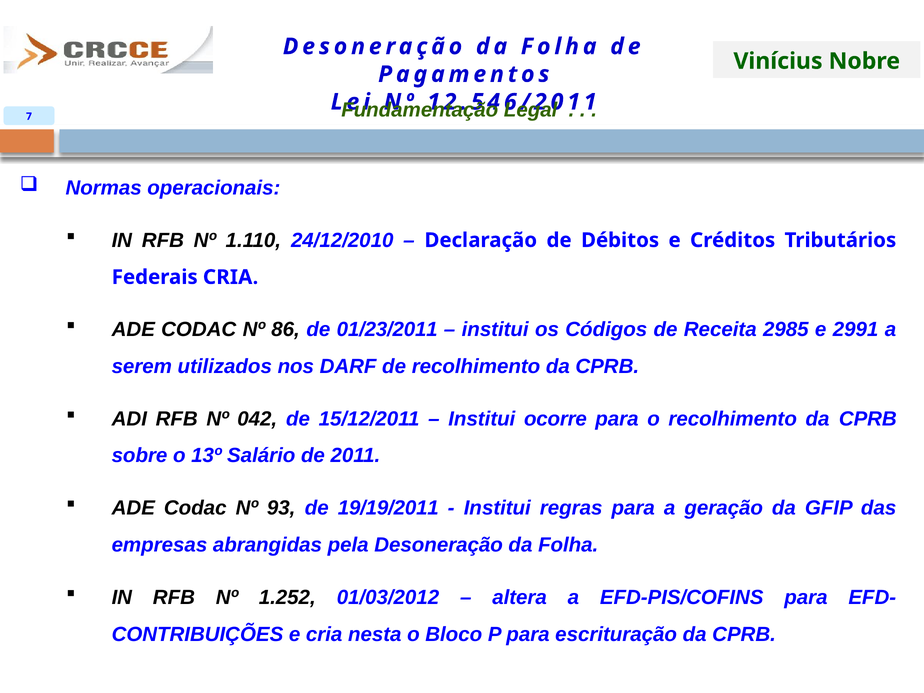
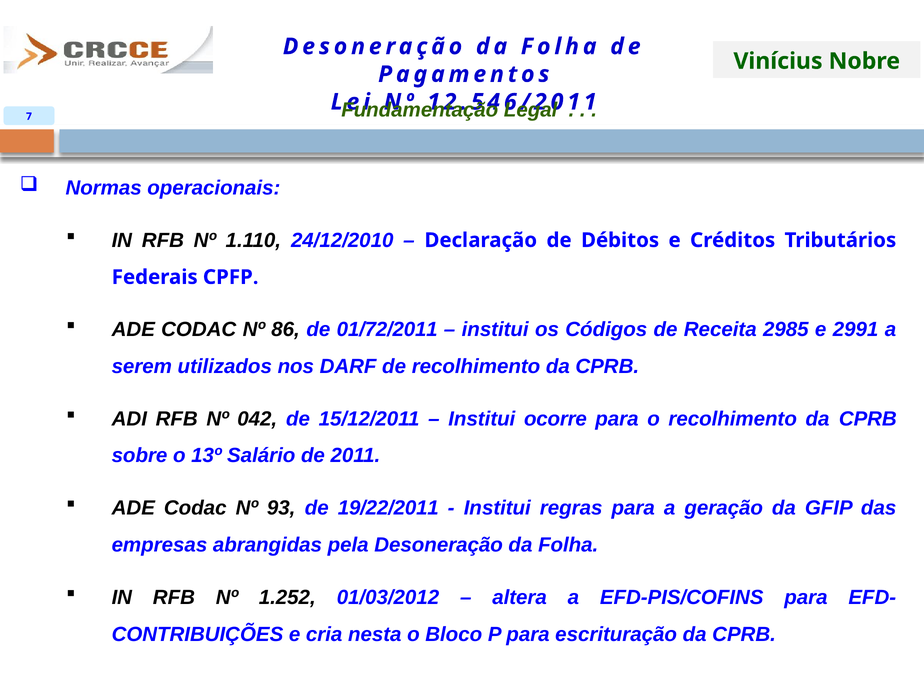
Federais CRIA: CRIA -> CPFP
01/23/2011: 01/23/2011 -> 01/72/2011
19/19/2011: 19/19/2011 -> 19/22/2011
